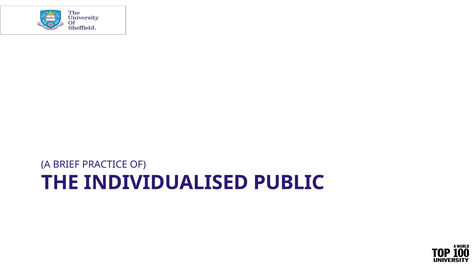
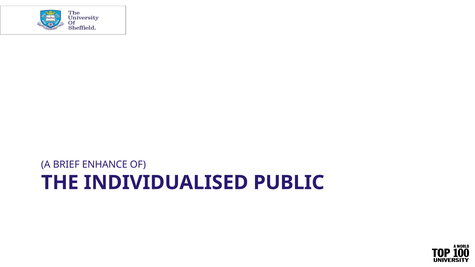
PRACTICE: PRACTICE -> ENHANCE
